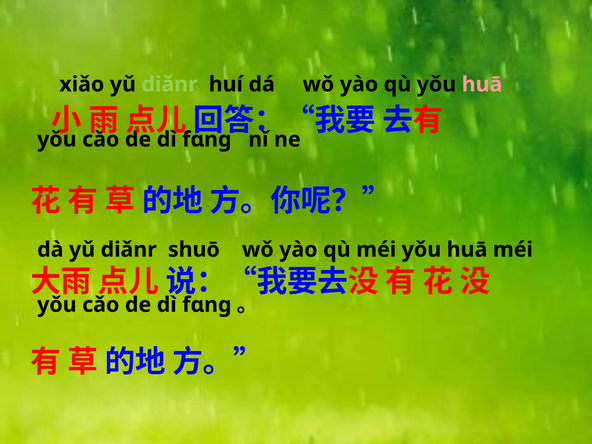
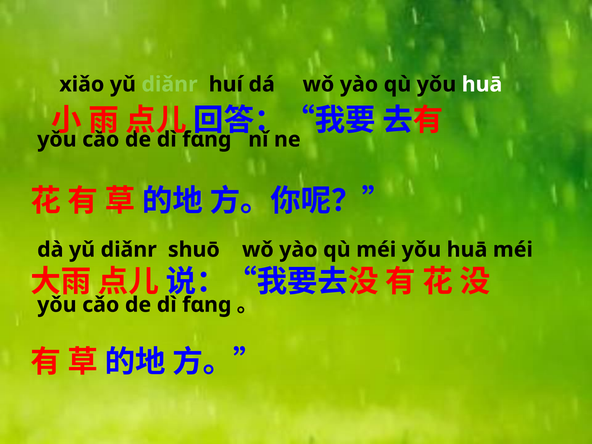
huā at (482, 84) colour: pink -> white
